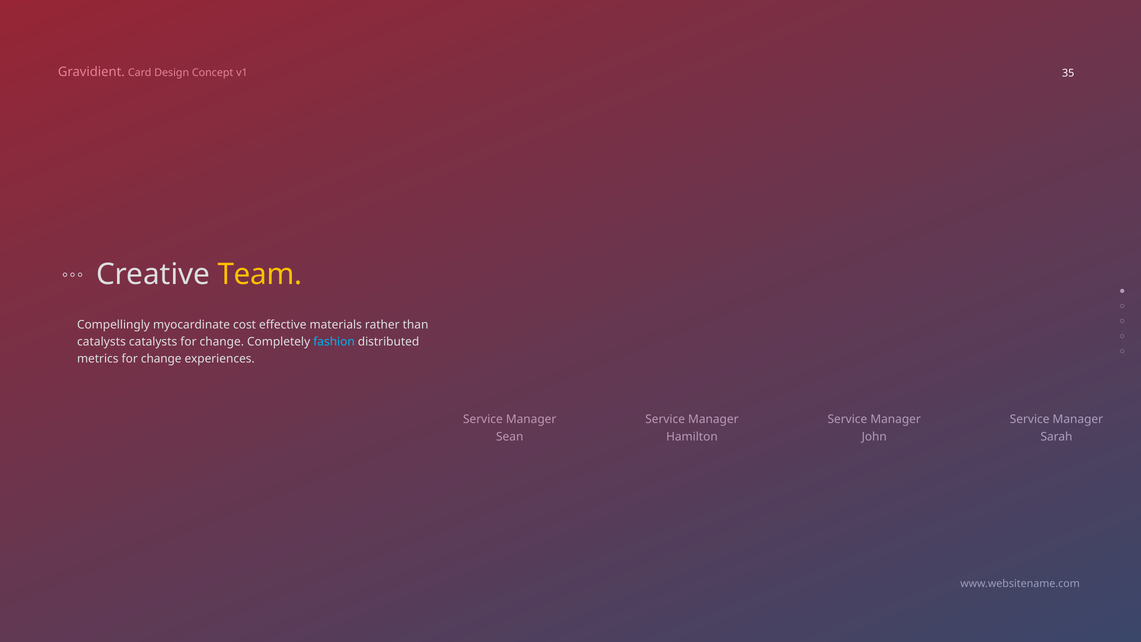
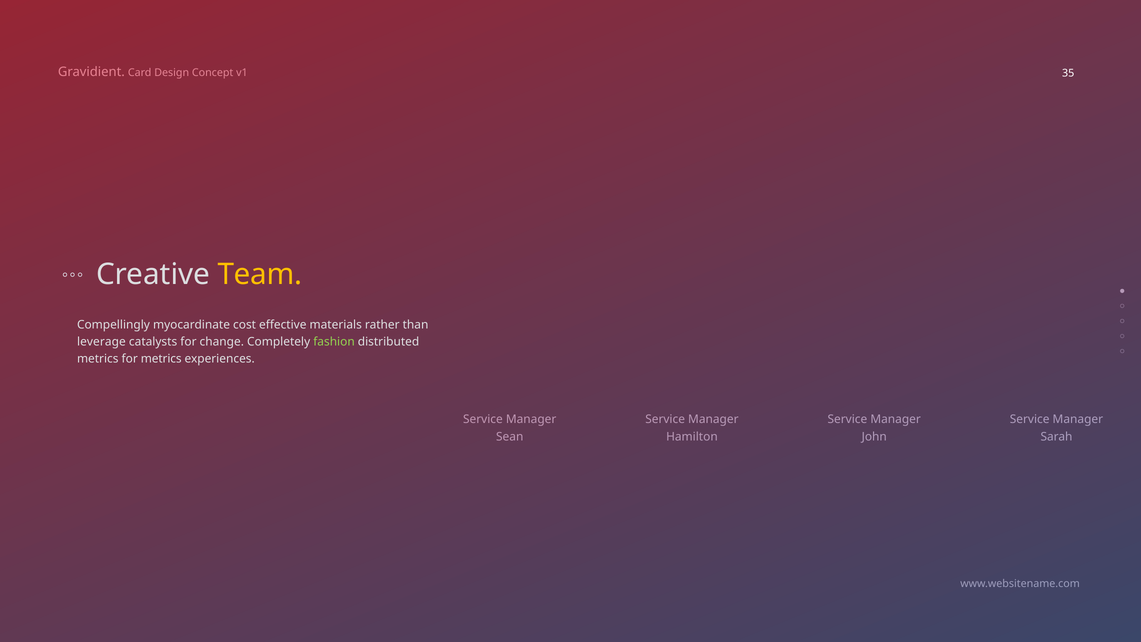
catalysts at (101, 342): catalysts -> leverage
fashion colour: light blue -> light green
metrics for change: change -> metrics
